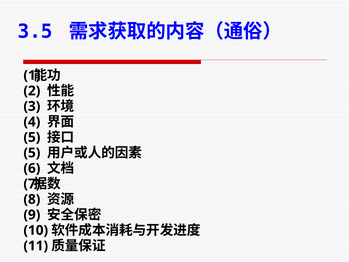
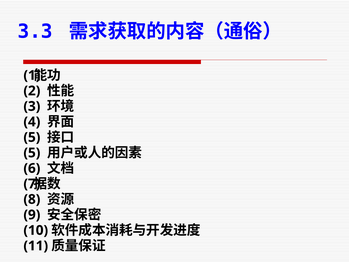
3.5: 3.5 -> 3.3
